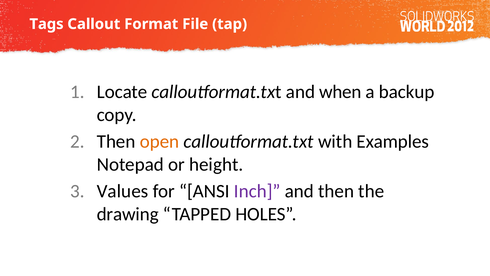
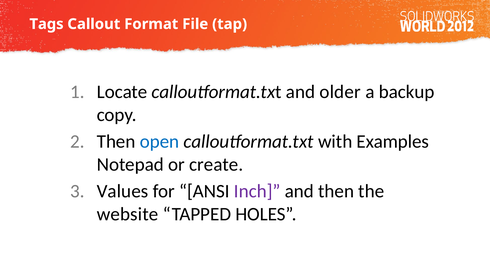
when: when -> older
open colour: orange -> blue
height: height -> create
drawing: drawing -> website
